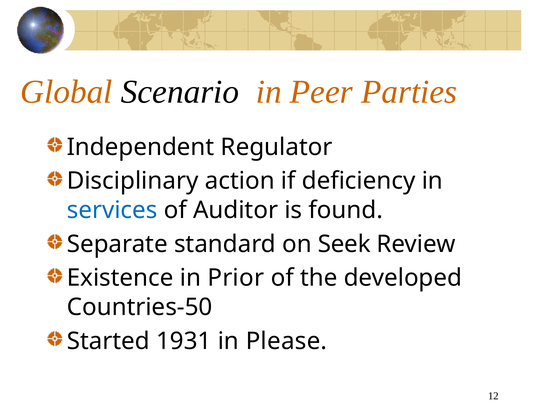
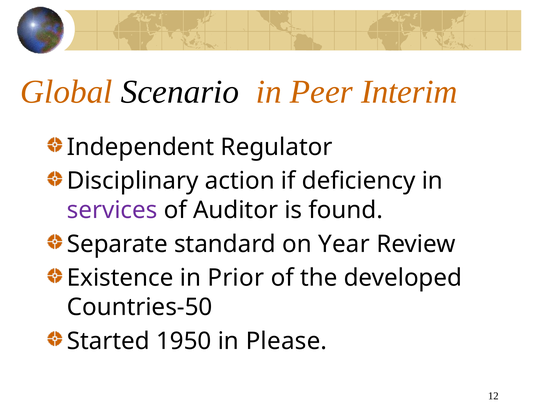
Parties: Parties -> Interim
services colour: blue -> purple
Seek: Seek -> Year
1931: 1931 -> 1950
